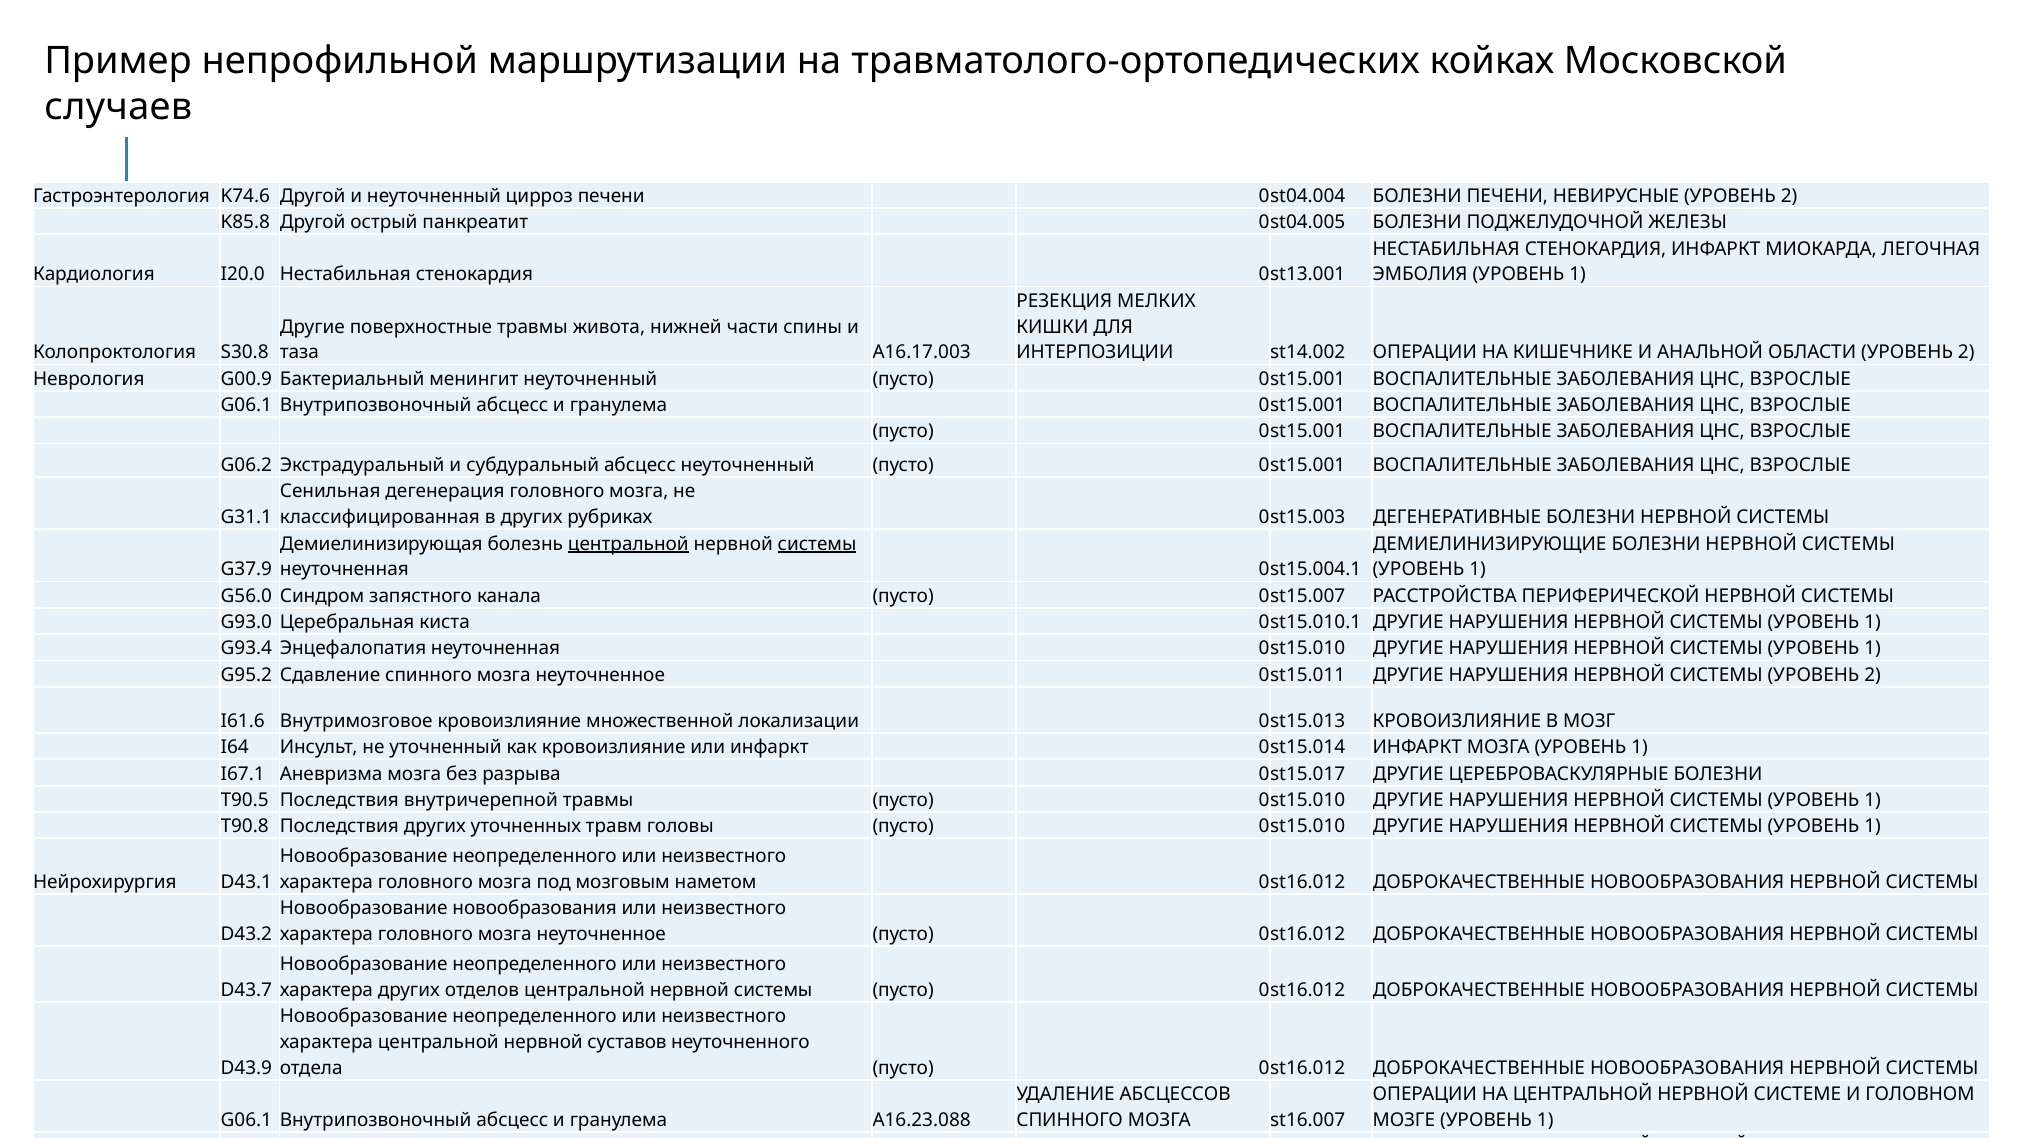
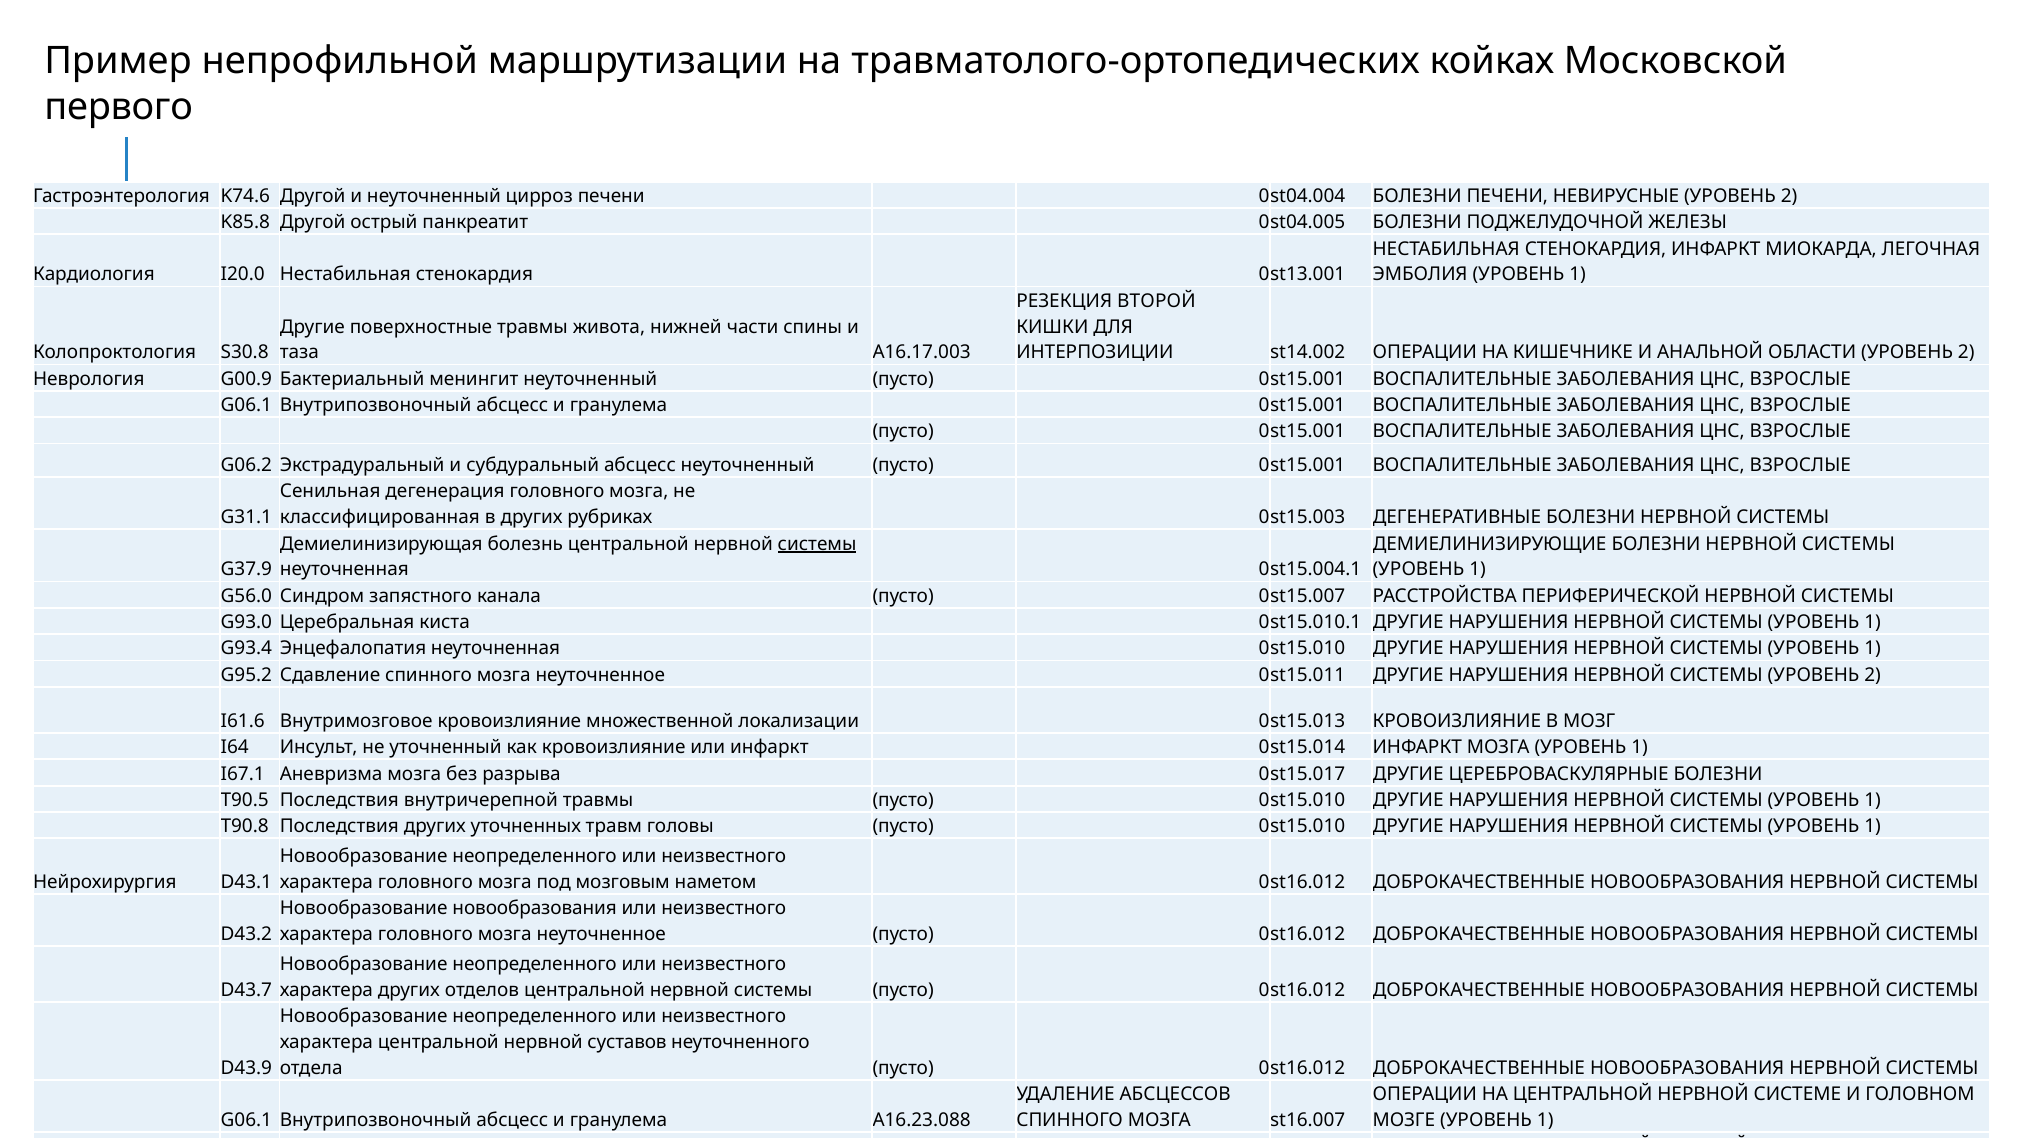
случаев: случаев -> первого
МЕЛКИХ: МЕЛКИХ -> ВТОРОЙ
центральной at (628, 544) underline: present -> none
